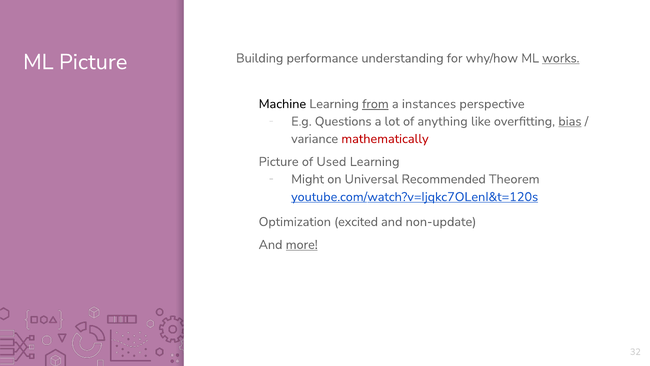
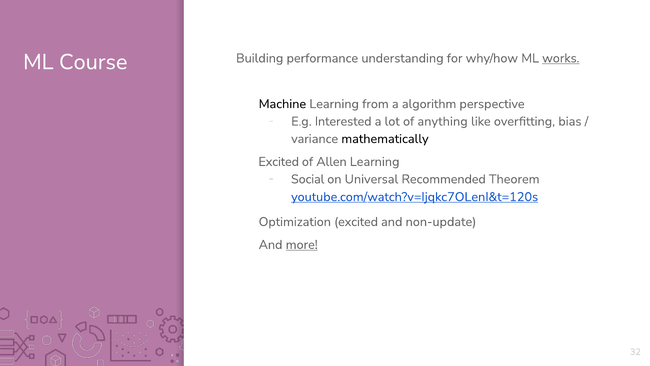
ML Picture: Picture -> Course
from underline: present -> none
instances: instances -> algorithm
Questions: Questions -> Interested
bias underline: present -> none
mathematically colour: red -> black
Picture at (279, 162): Picture -> Excited
Used: Used -> Allen
Might: Might -> Social
